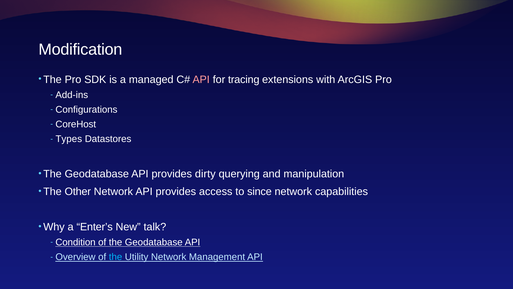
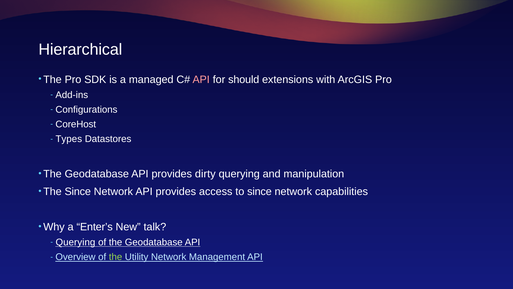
Modification: Modification -> Hierarchical
tracing: tracing -> should
The Other: Other -> Since
Condition at (76, 242): Condition -> Querying
the at (116, 257) colour: light blue -> light green
